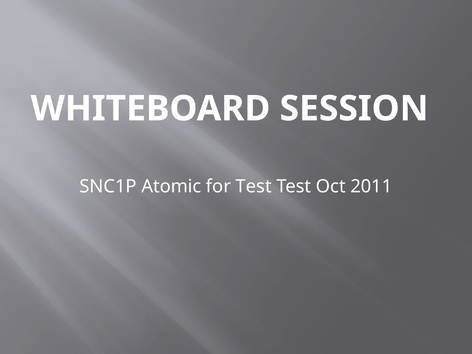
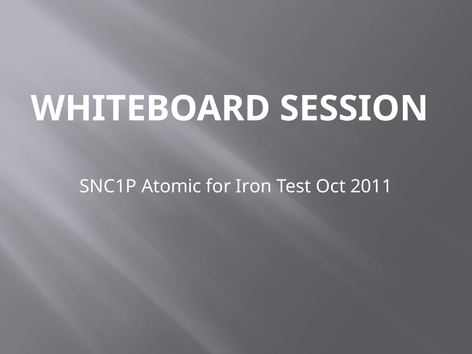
for Test: Test -> Iron
